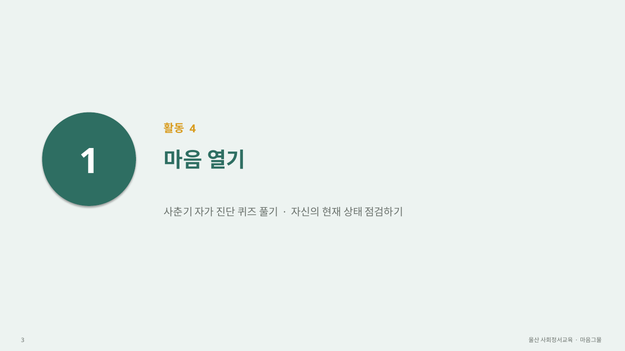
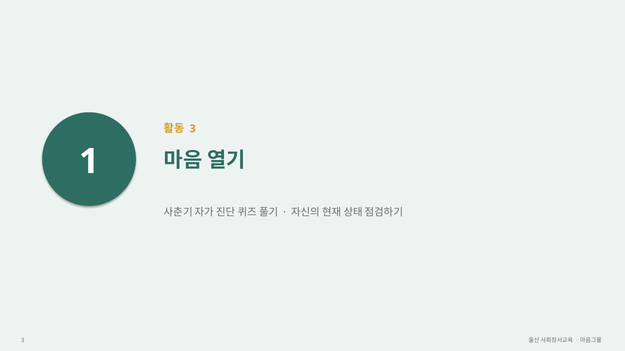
4 at (193, 129): 4 -> 3
